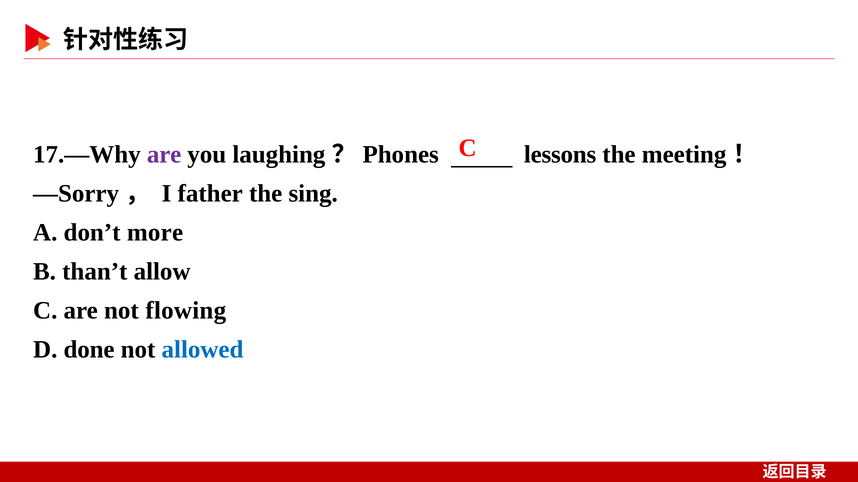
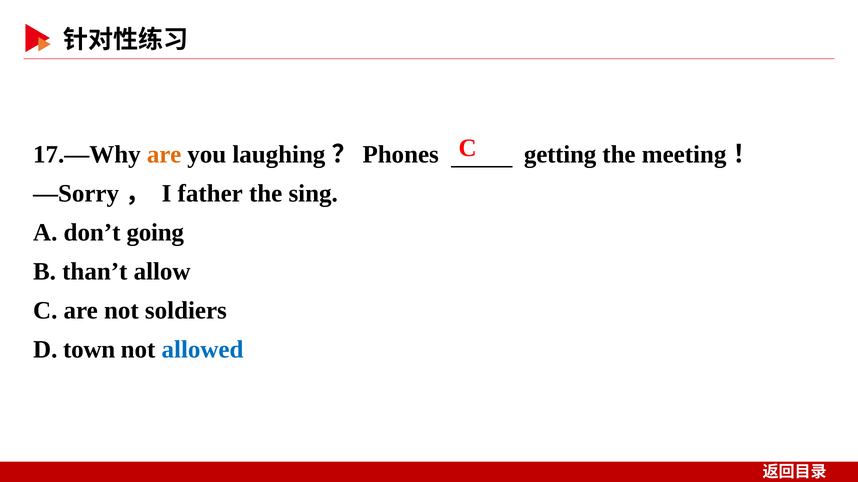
are at (164, 155) colour: purple -> orange
lessons: lessons -> getting
more: more -> going
flowing: flowing -> soldiers
done: done -> town
